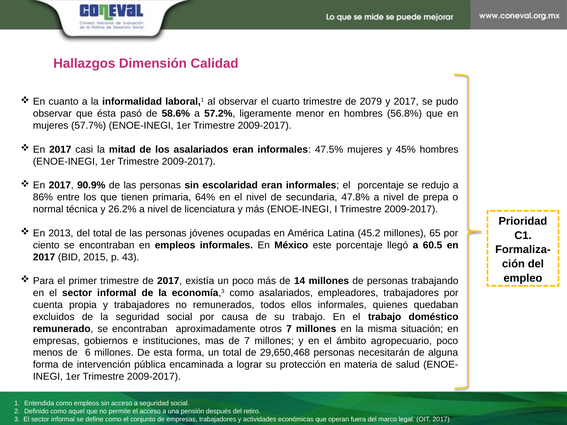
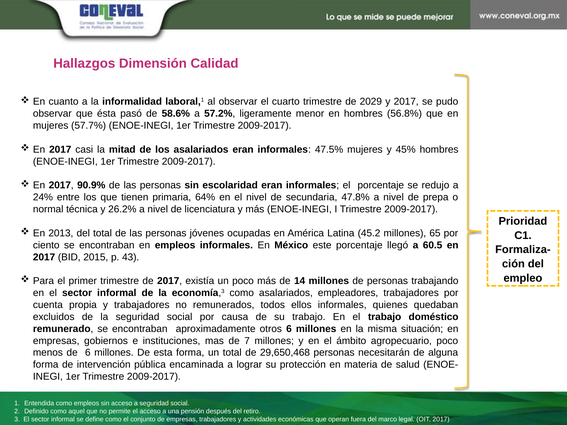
2079: 2079 -> 2029
86%: 86% -> 24%
otros 7: 7 -> 6
